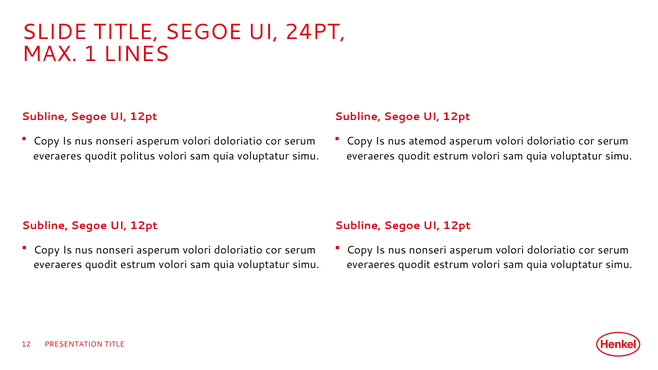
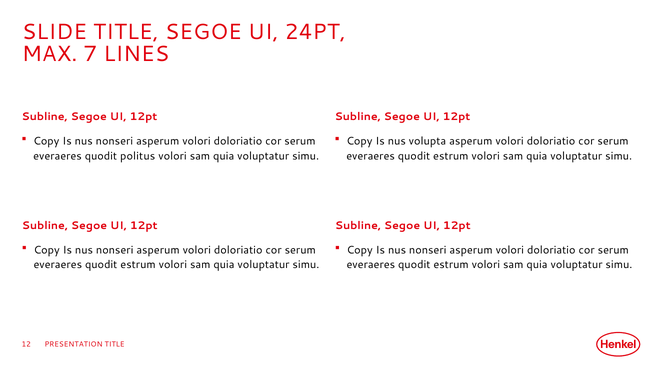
1: 1 -> 7
atemod: atemod -> volupta
